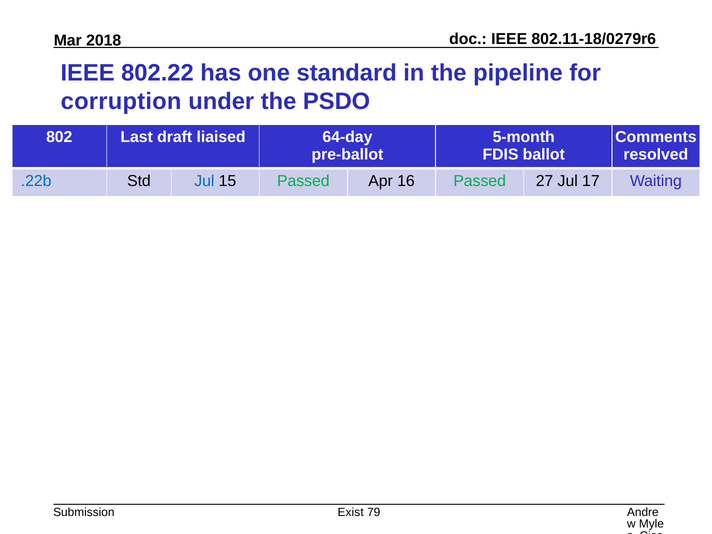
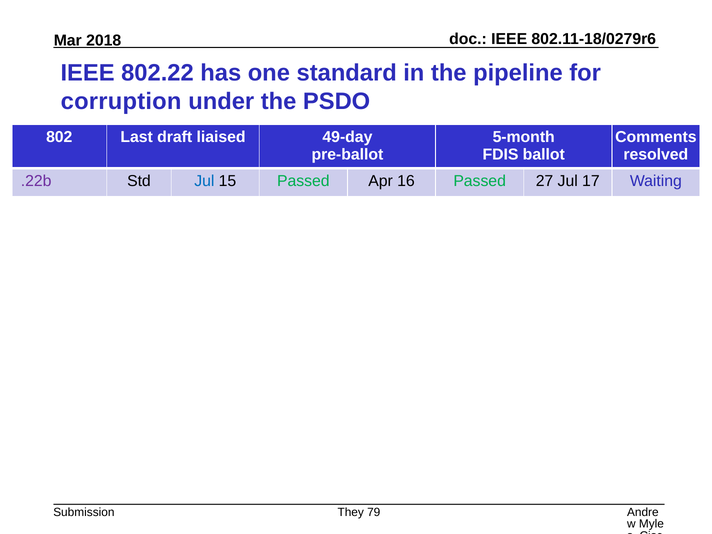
64-day: 64-day -> 49-day
.22b colour: blue -> purple
Exist: Exist -> They
